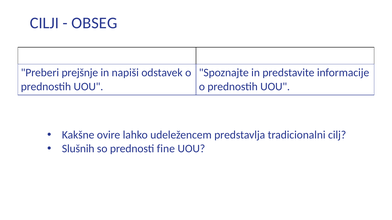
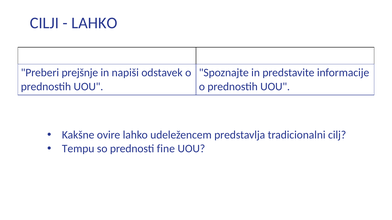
OBSEG at (94, 23): OBSEG -> LAHKO
Slušnih: Slušnih -> Tempu
